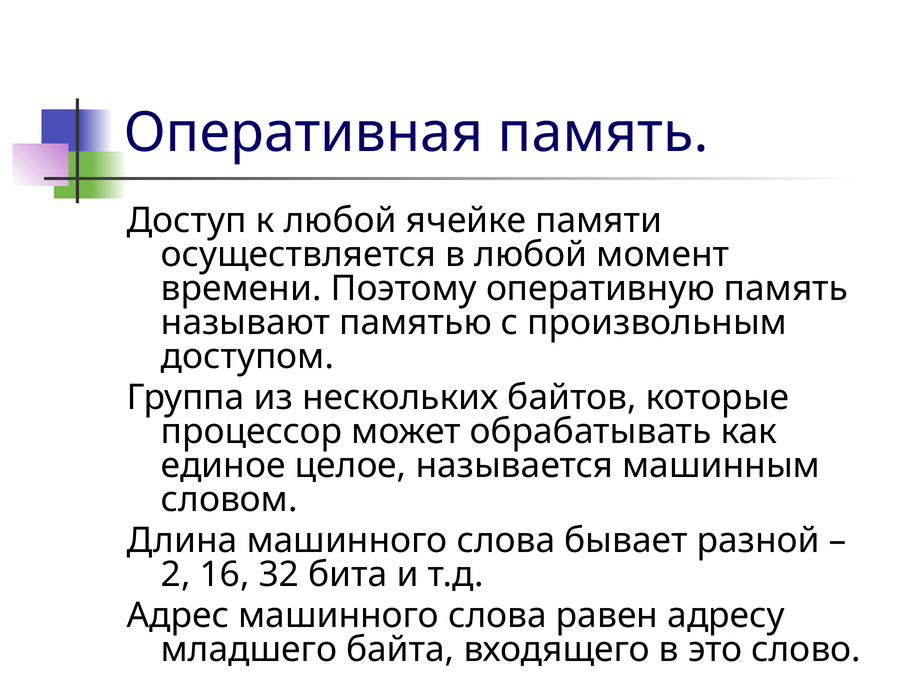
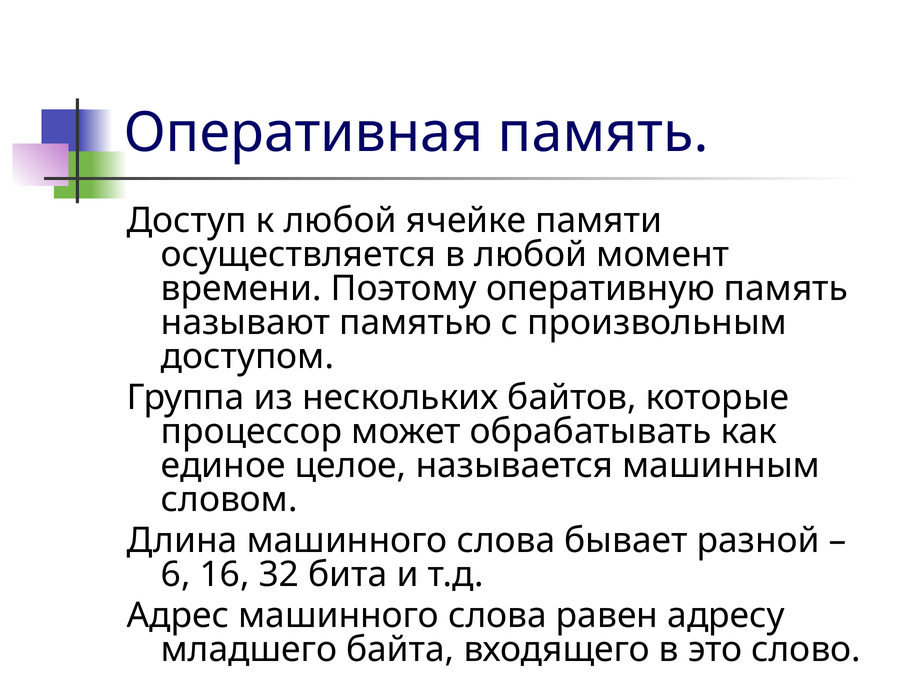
2: 2 -> 6
